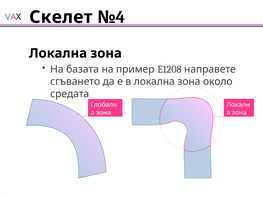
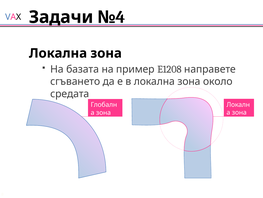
Скелет: Скелет -> Задачи
